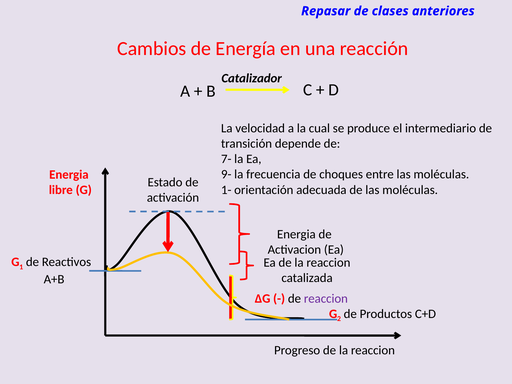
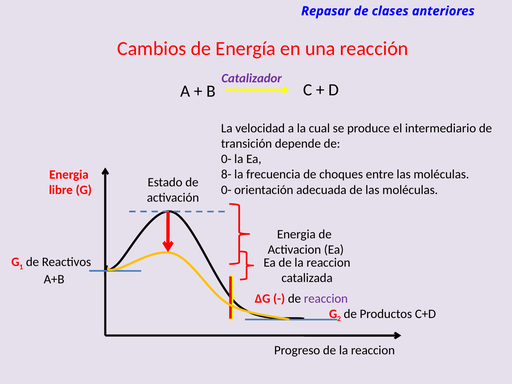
Catalizador colour: black -> purple
7- at (226, 159): 7- -> 0-
9-: 9- -> 8-
1- at (226, 190): 1- -> 0-
